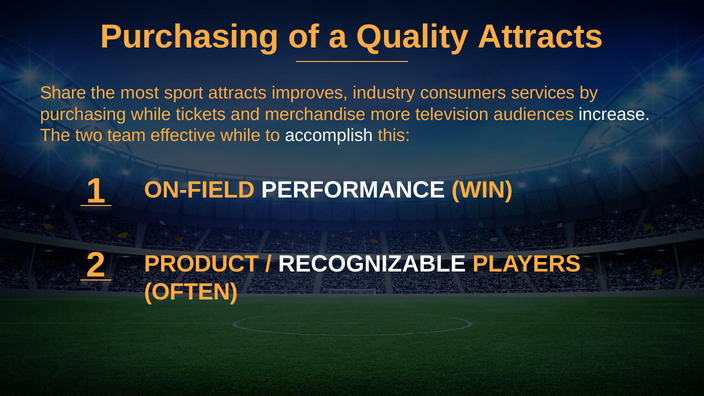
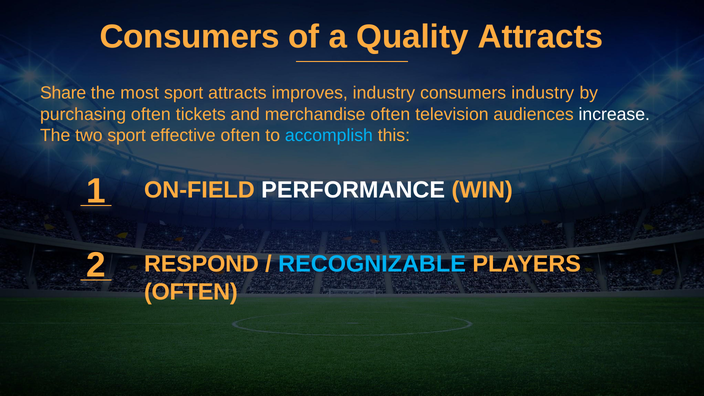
Purchasing at (190, 37): Purchasing -> Consumers
consumers services: services -> industry
purchasing while: while -> often
merchandise more: more -> often
two team: team -> sport
effective while: while -> often
accomplish colour: white -> light blue
PRODUCT: PRODUCT -> RESPOND
RECOGNIZABLE colour: white -> light blue
